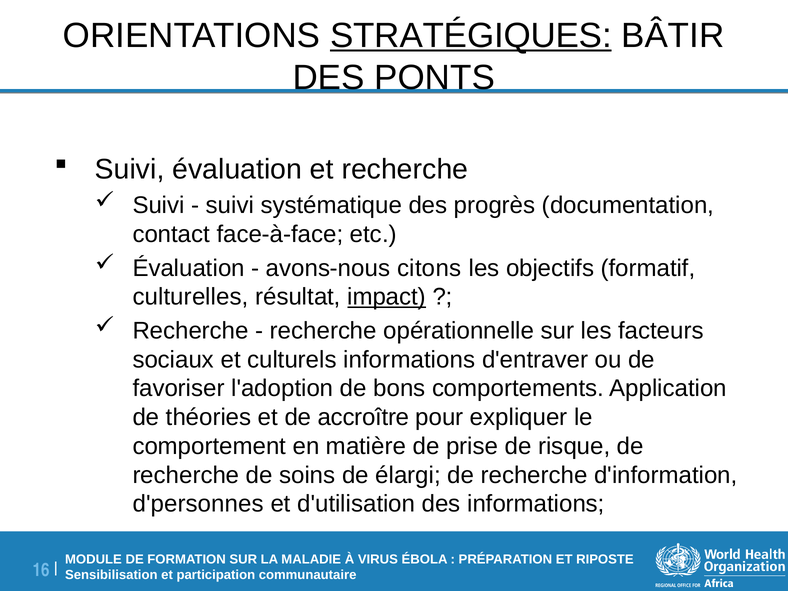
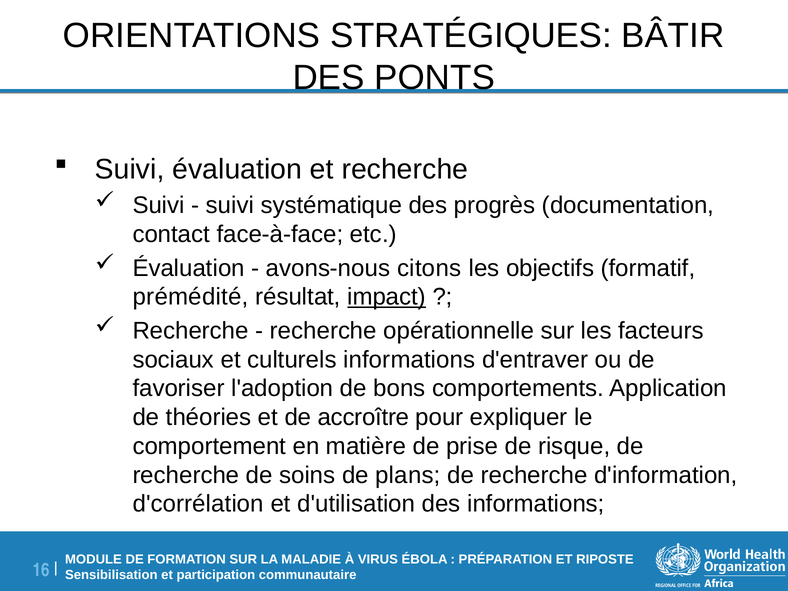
STRATÉGIQUES underline: present -> none
culturelles: culturelles -> prémédité
élargi: élargi -> plans
d'personnes: d'personnes -> d'corrélation
